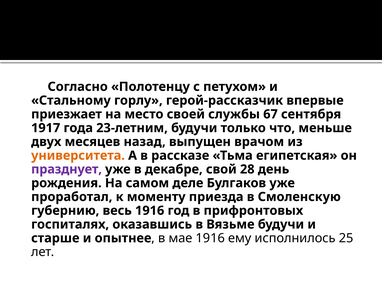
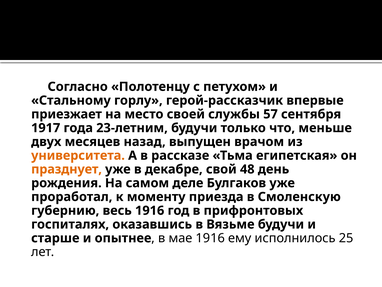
67: 67 -> 57
празднует colour: purple -> orange
28: 28 -> 48
